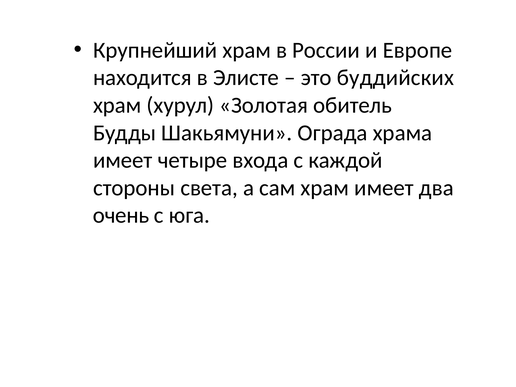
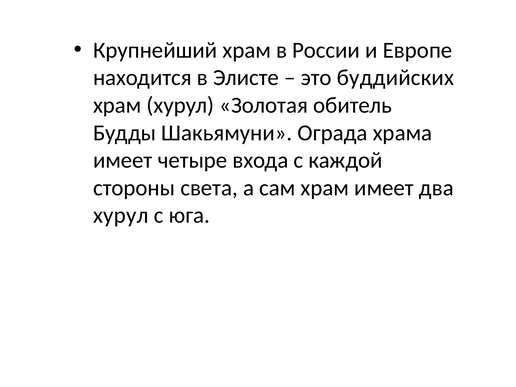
очень at (121, 215): очень -> хурул
